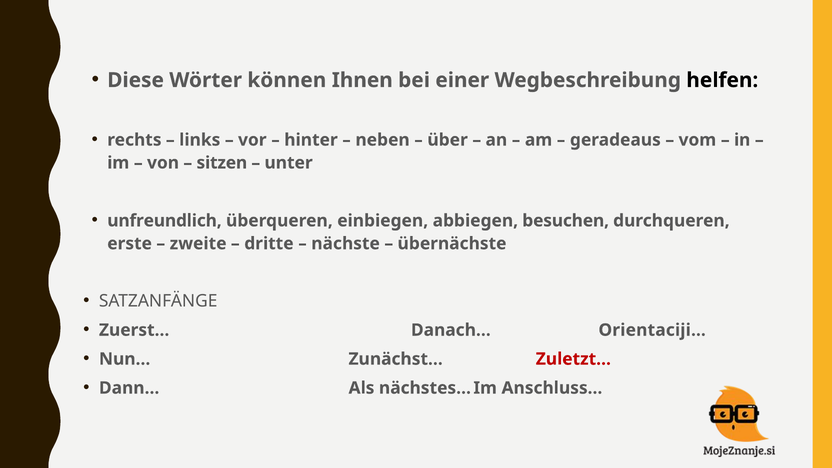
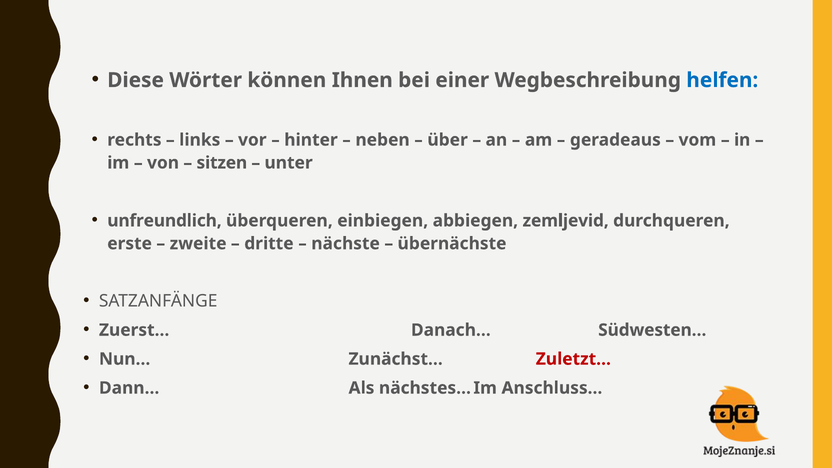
helfen colour: black -> blue
besuchen: besuchen -> zemljevid
Orientaciji…: Orientaciji… -> Südwesten…
